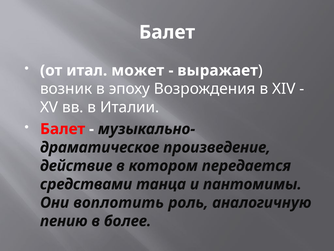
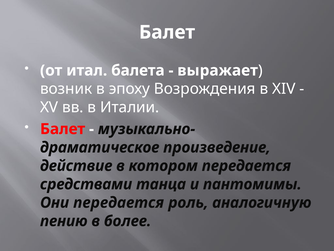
может: может -> балета
Они воплотить: воплотить -> передается
